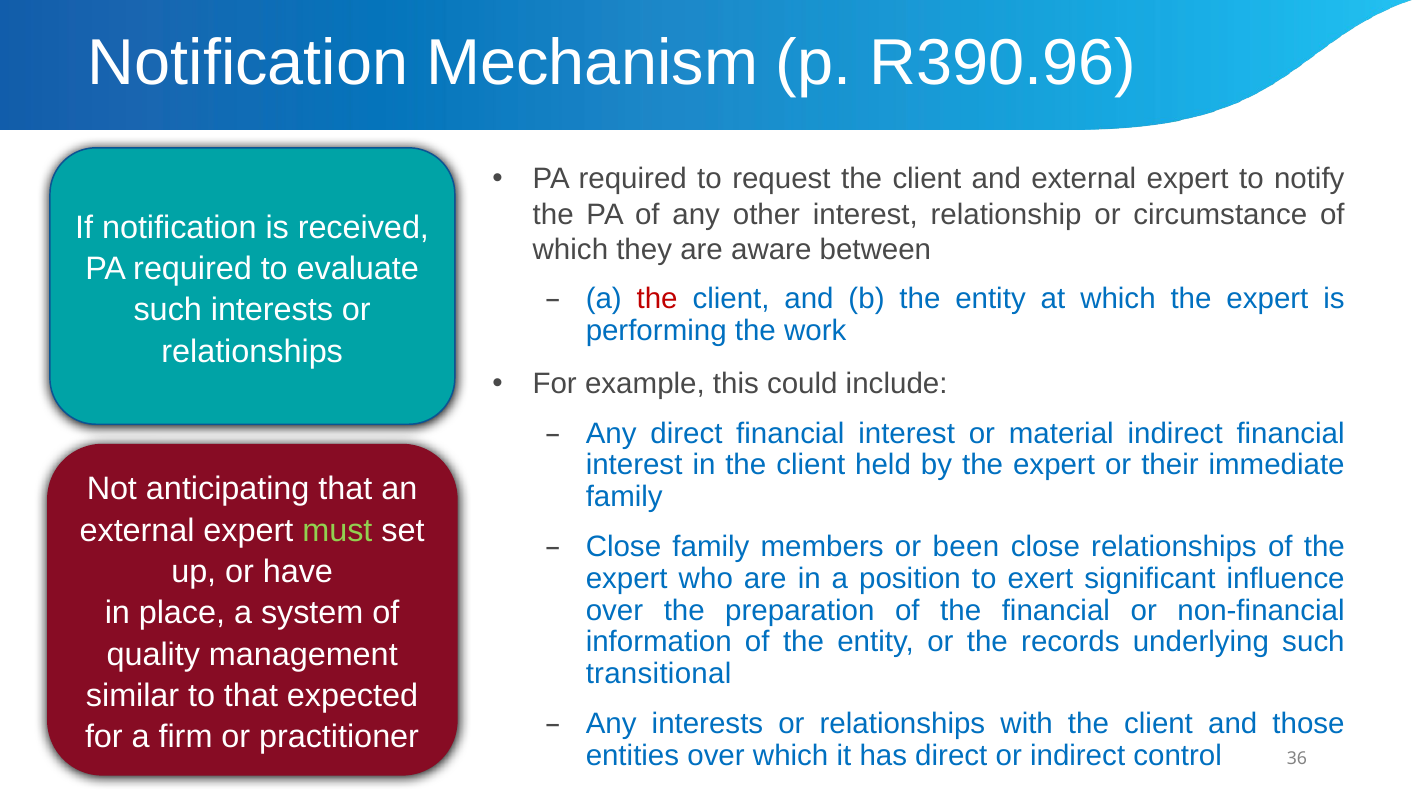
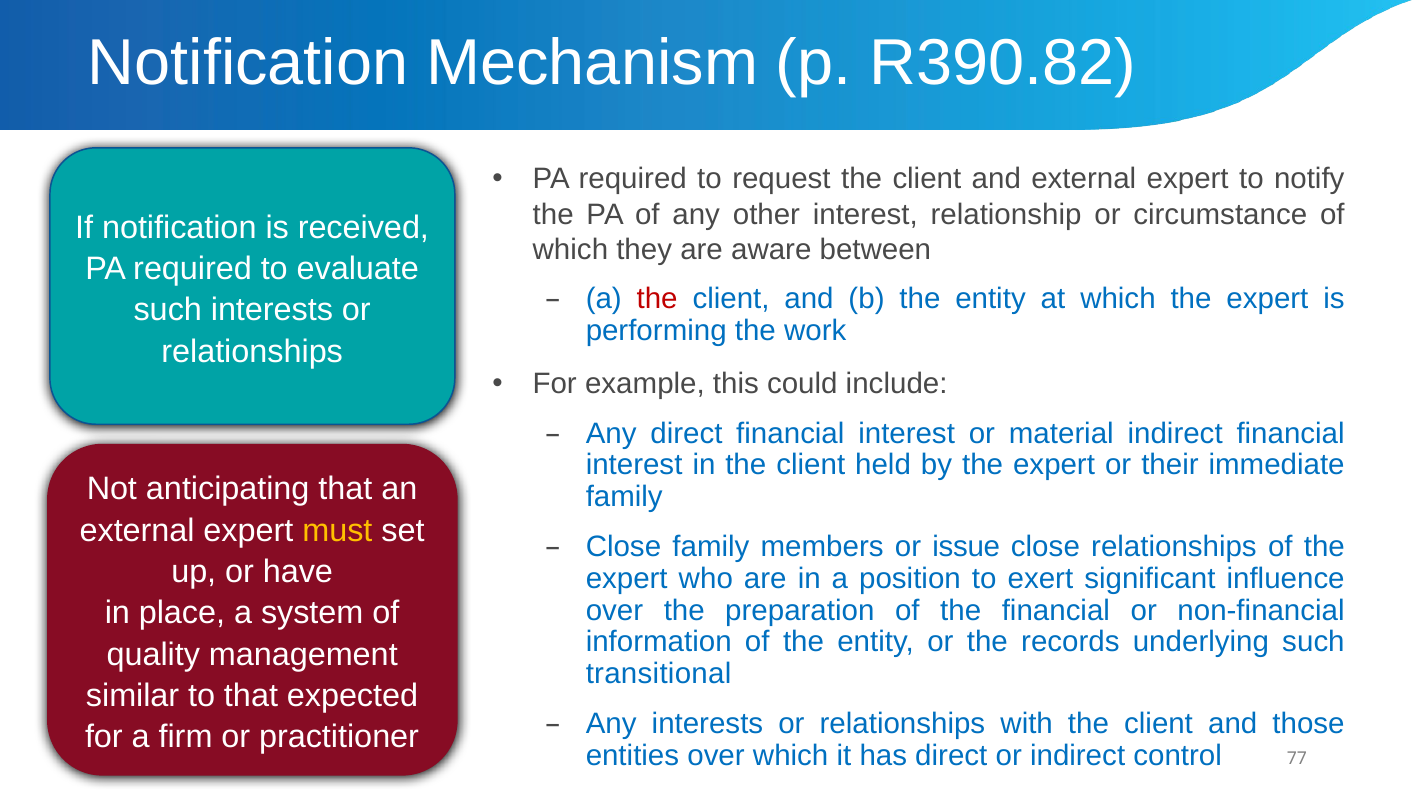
R390.96: R390.96 -> R390.82
must colour: light green -> yellow
been: been -> issue
36: 36 -> 77
